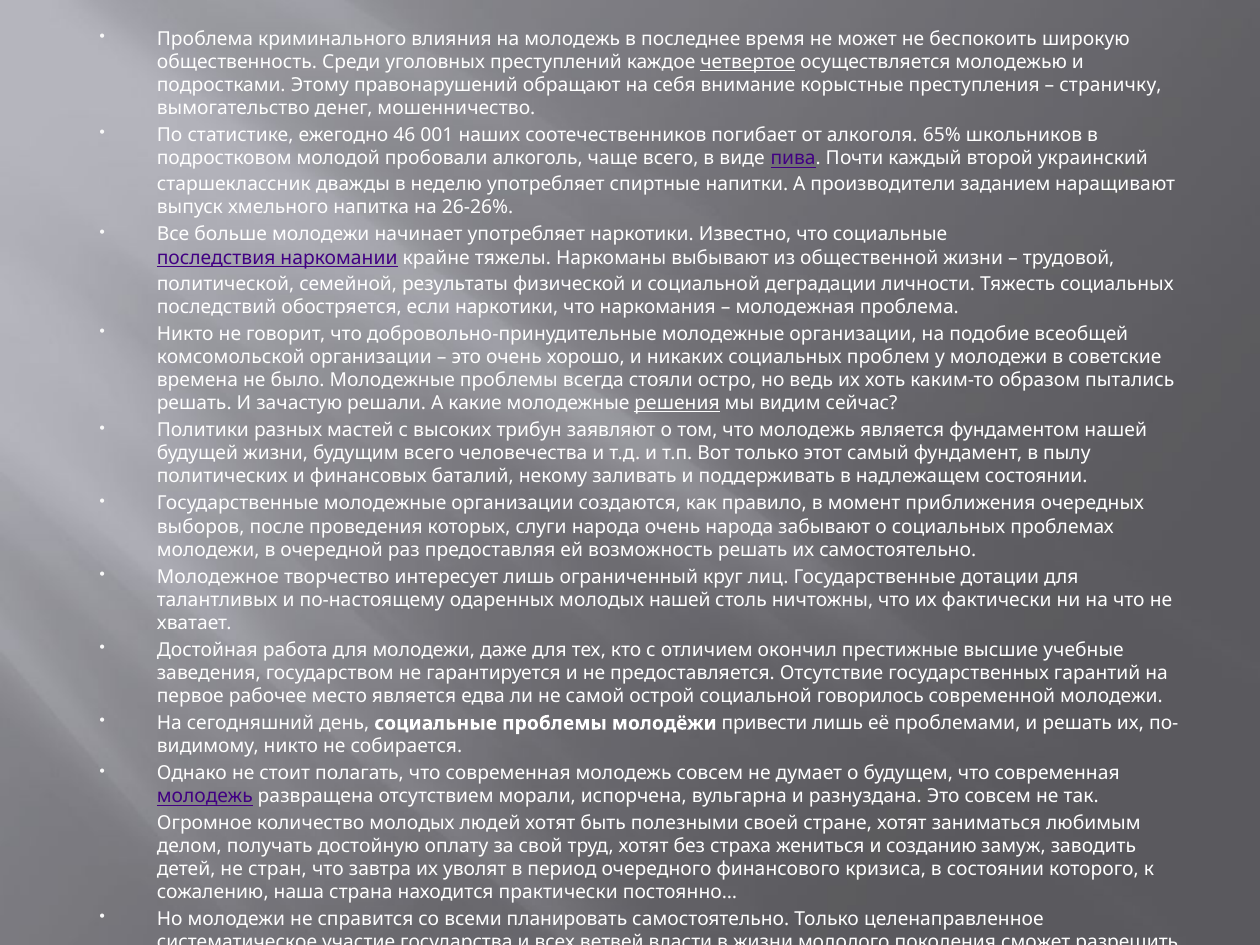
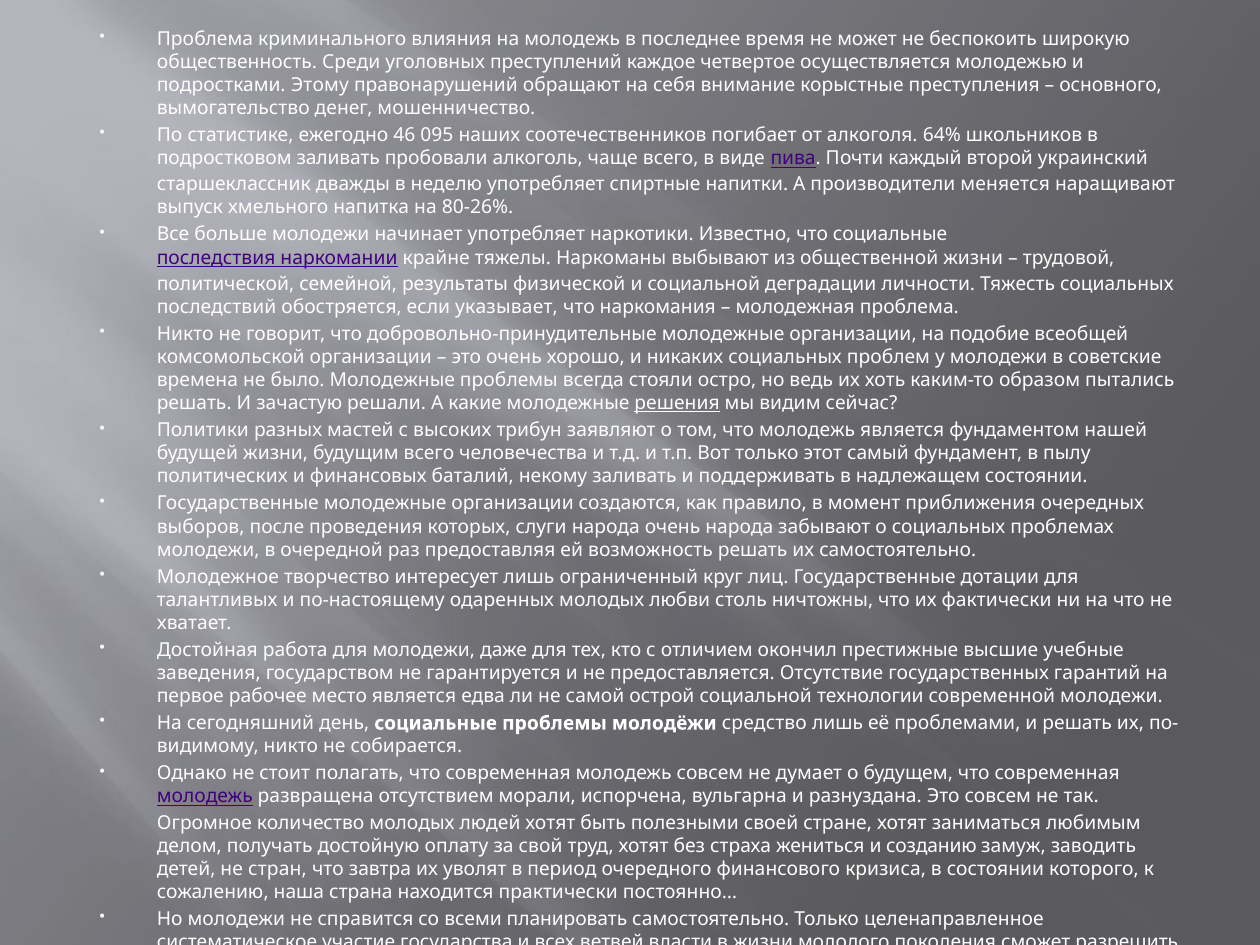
четвертое underline: present -> none
страничку: страничку -> основного
001: 001 -> 095
65%: 65% -> 64%
подростковом молодой: молодой -> заливать
заданием: заданием -> меняется
26-26%: 26-26% -> 80-26%
если наркотики: наркотики -> указывает
молодых нашей: нашей -> любви
говорилось: говорилось -> технологии
привести: привести -> средство
